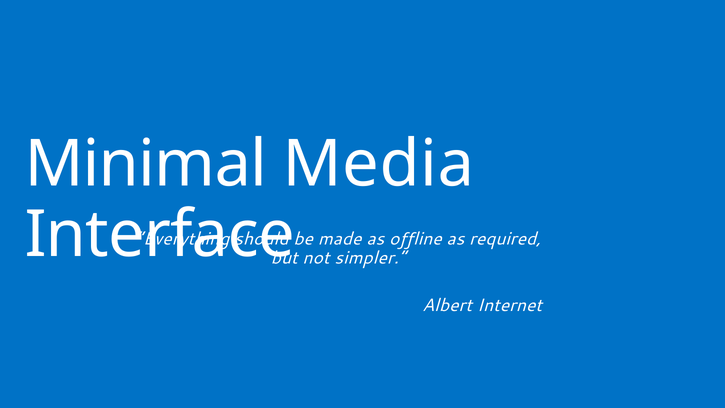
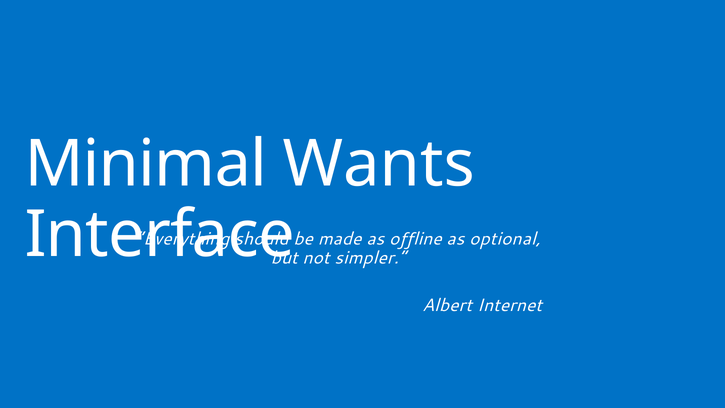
Media: Media -> Wants
required: required -> optional
